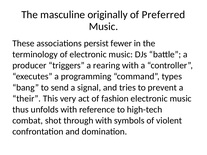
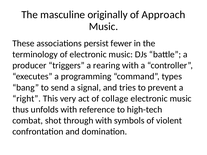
Preferred: Preferred -> Approach
their: their -> right
fashion: fashion -> collage
